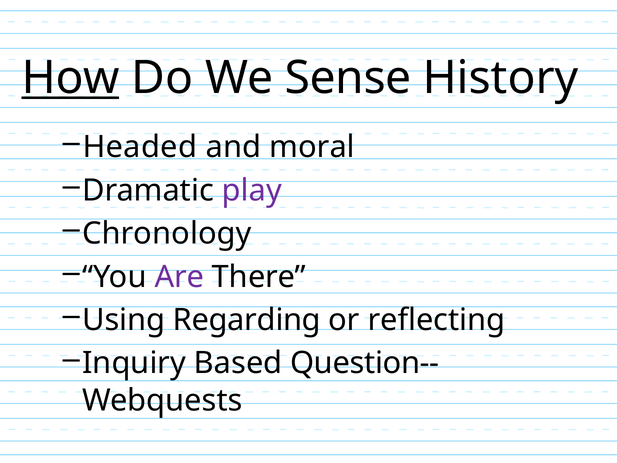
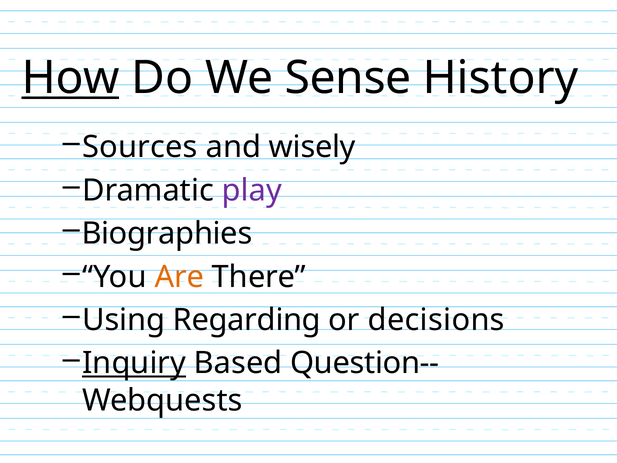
Headed: Headed -> Sources
moral: moral -> wisely
Chronology: Chronology -> Biographies
Are colour: purple -> orange
reflecting: reflecting -> decisions
Inquiry underline: none -> present
